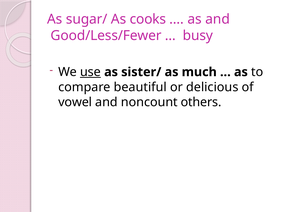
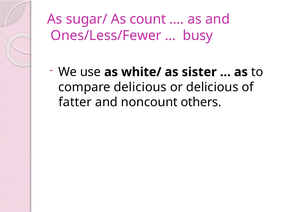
cooks: cooks -> count
Good/Less/Fewer: Good/Less/Fewer -> Ones/Less/Fewer
use underline: present -> none
sister/: sister/ -> white/
much: much -> sister
compare beautiful: beautiful -> delicious
vowel: vowel -> fatter
